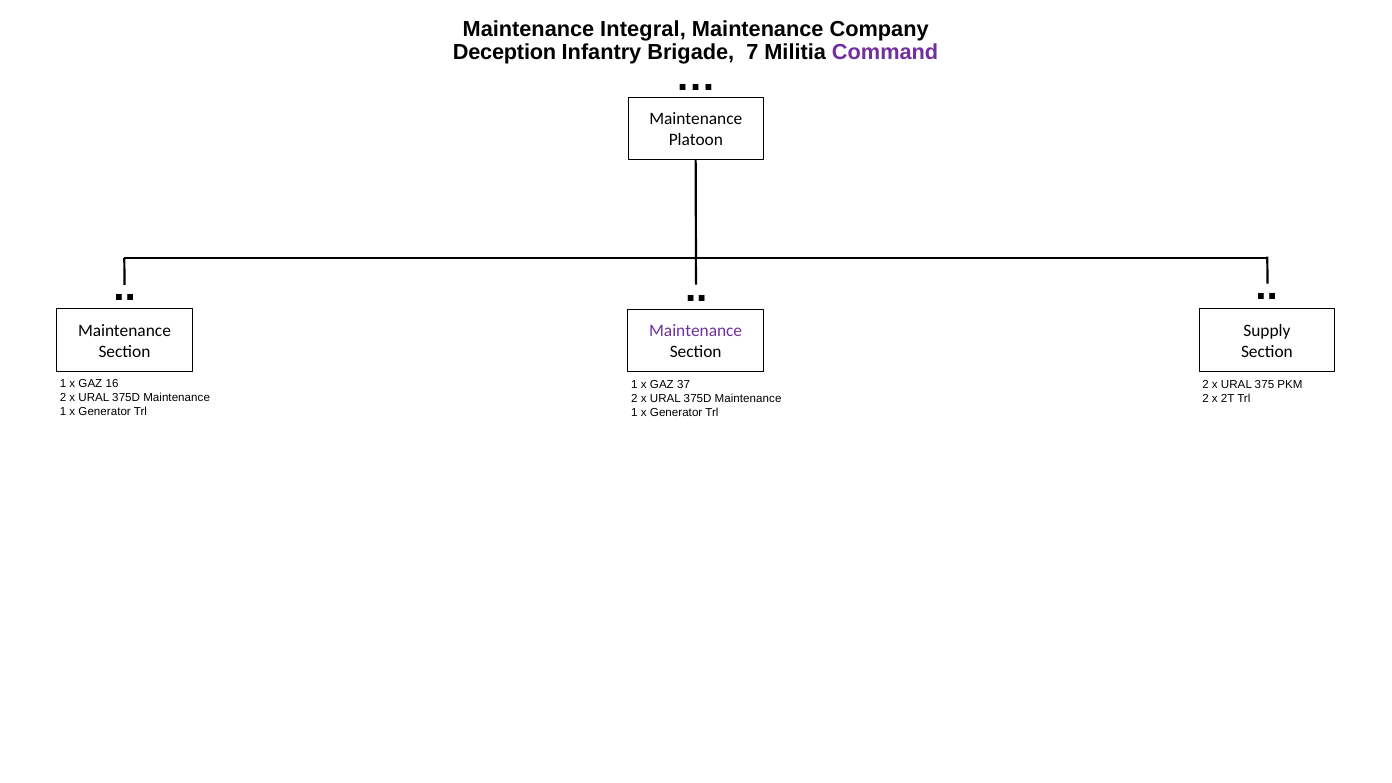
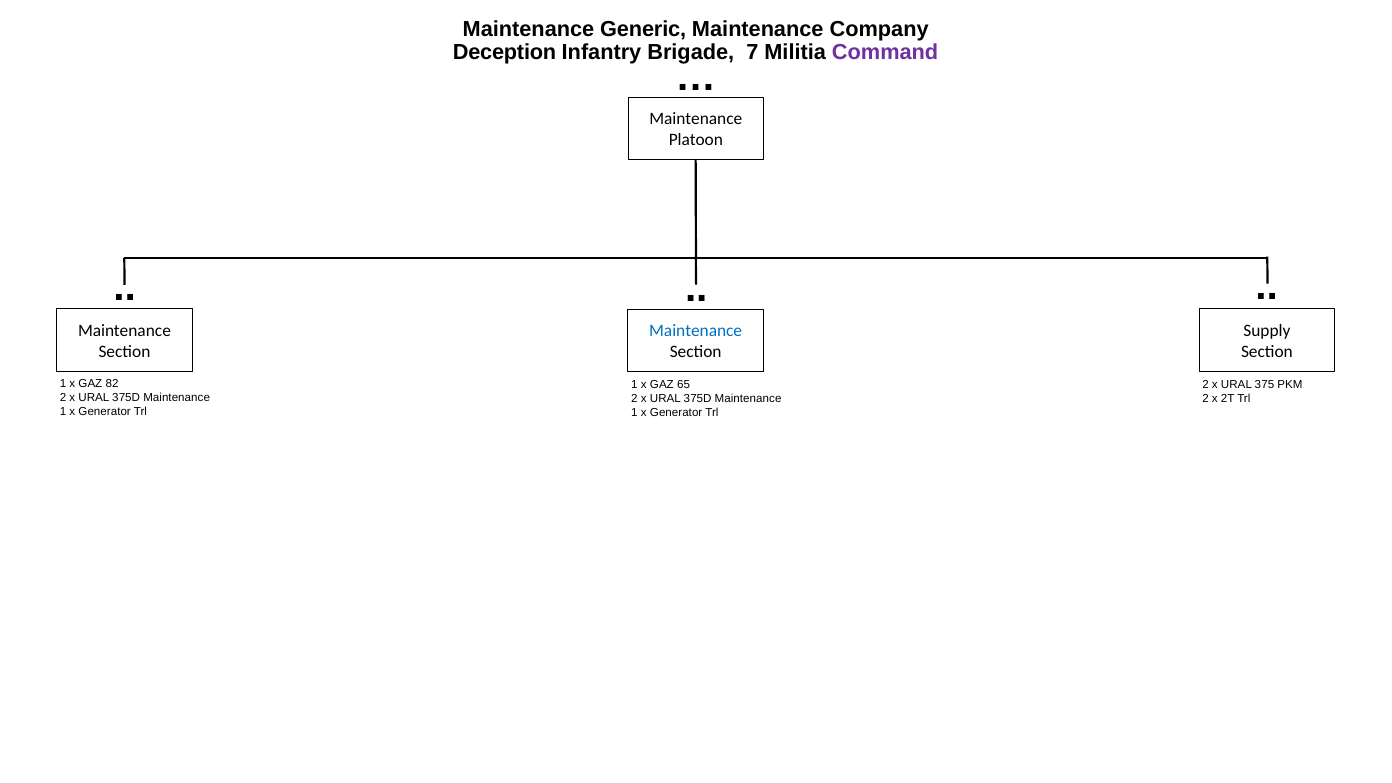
Integral: Integral -> Generic
Maintenance at (696, 331) colour: purple -> blue
16: 16 -> 82
37: 37 -> 65
